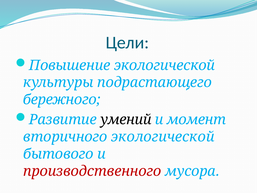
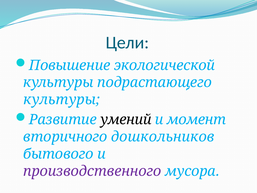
бережного at (62, 99): бережного -> культуры
вторичного экологической: экологической -> дошкольников
производственного colour: red -> purple
